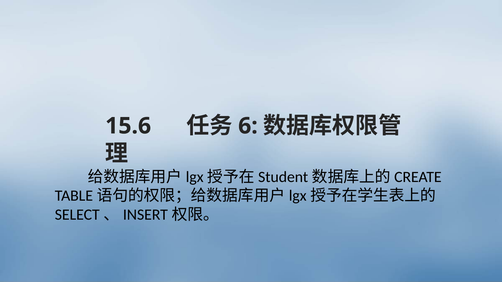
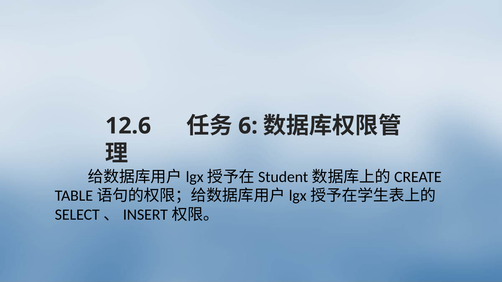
15.6: 15.6 -> 12.6
